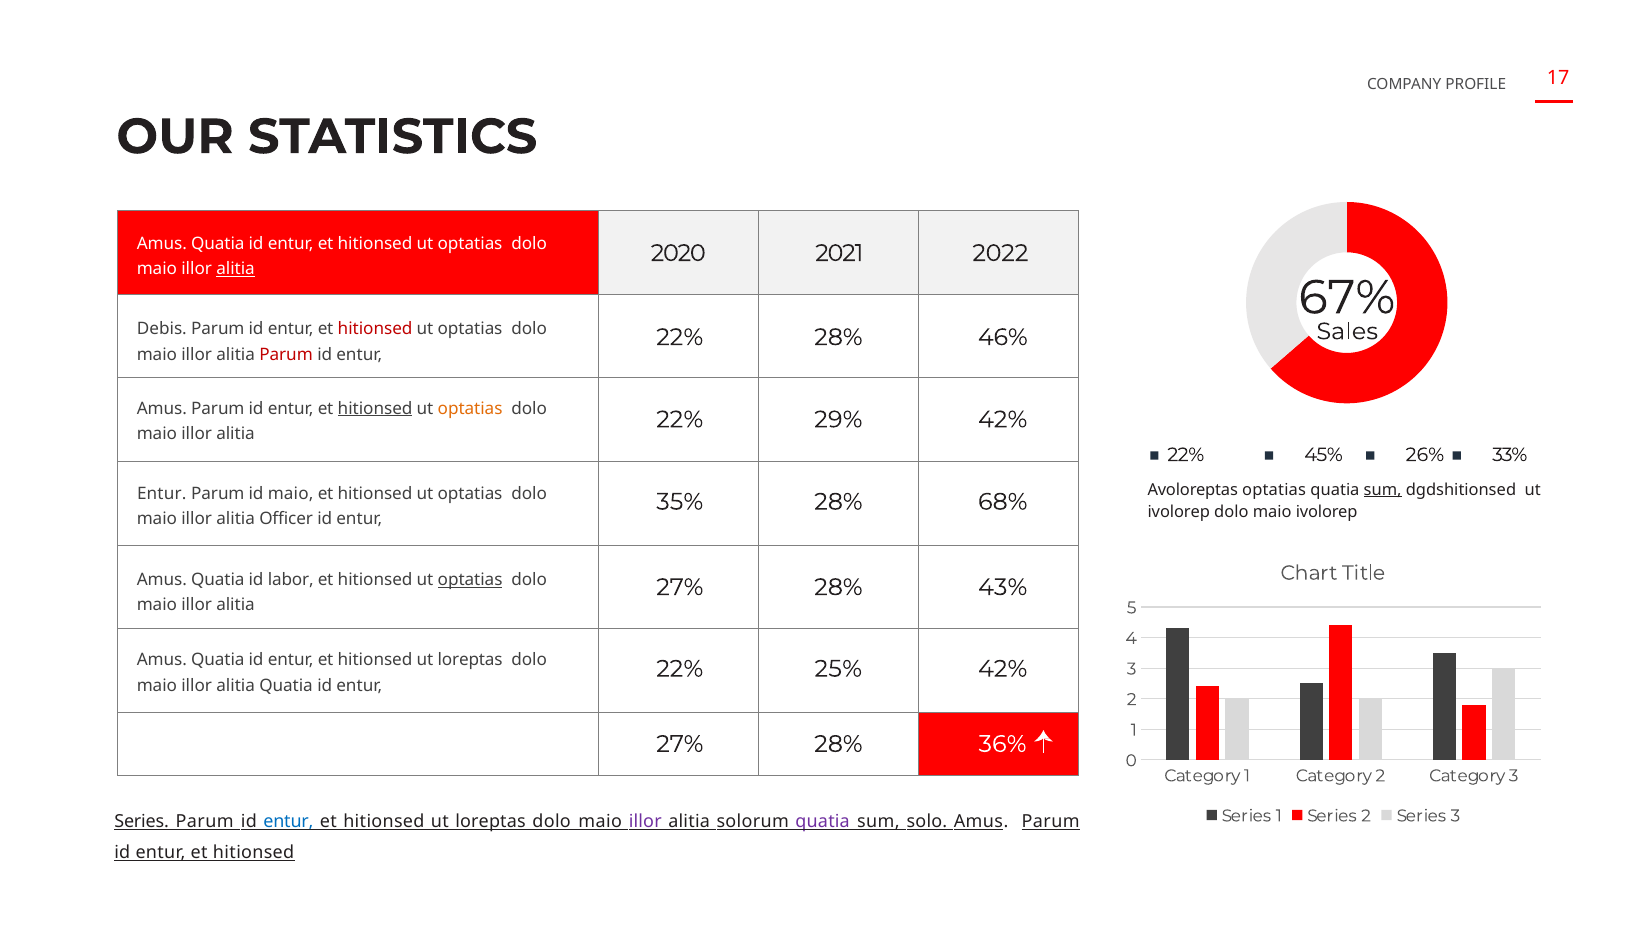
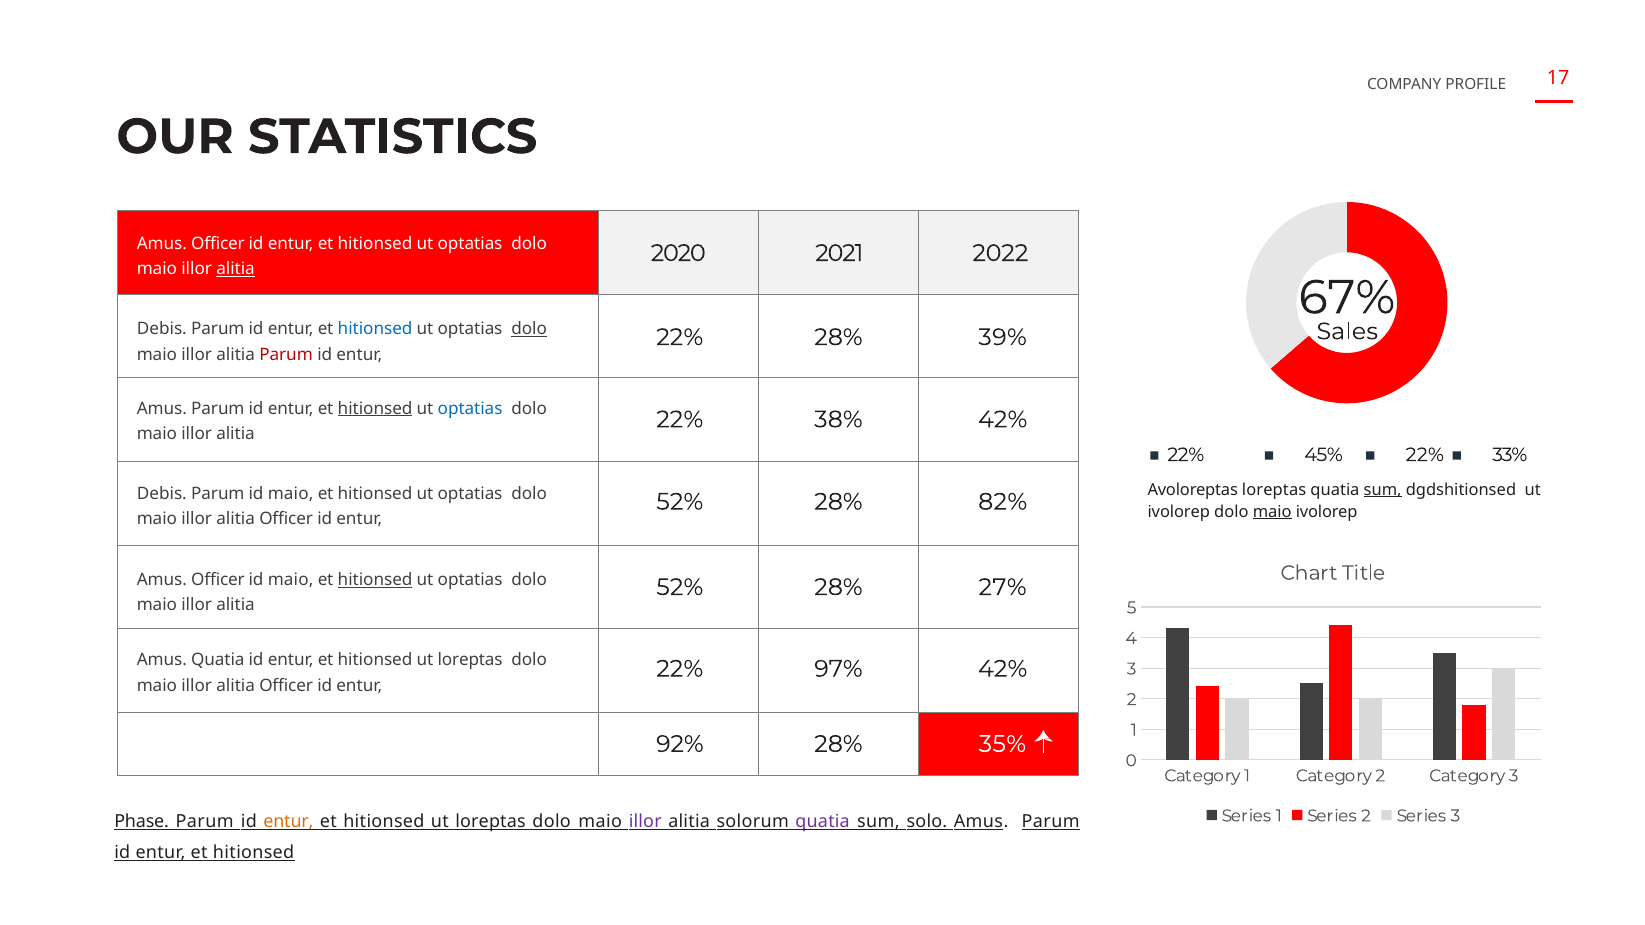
Quatia at (218, 244): Quatia -> Officer
hitionsed at (375, 329) colour: red -> blue
dolo at (529, 329) underline: none -> present
46%: 46% -> 39%
optatias at (470, 409) colour: orange -> blue
29%: 29% -> 38%
45% 26%: 26% -> 22%
Avoloreptas optatias: optatias -> loreptas
Entur at (162, 494): Entur -> Debis
35% at (680, 502): 35% -> 52%
68%: 68% -> 82%
maio at (1272, 512) underline: none -> present
Quatia at (218, 580): Quatia -> Officer
labor at (291, 580): labor -> maio
hitionsed at (375, 580) underline: none -> present
optatias at (470, 580) underline: present -> none
27% at (680, 587): 27% -> 52%
43%: 43% -> 27%
25%: 25% -> 97%
Quatia at (286, 686): Quatia -> Officer
27% at (680, 744): 27% -> 92%
36%: 36% -> 35%
Series at (142, 822): Series -> Phase
entur at (288, 822) colour: blue -> orange
